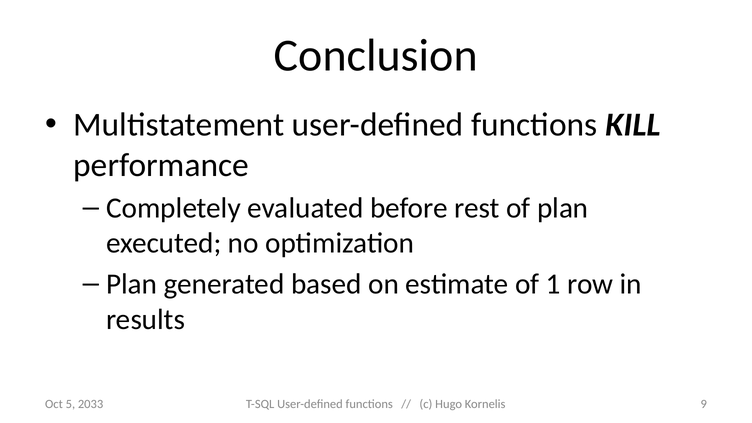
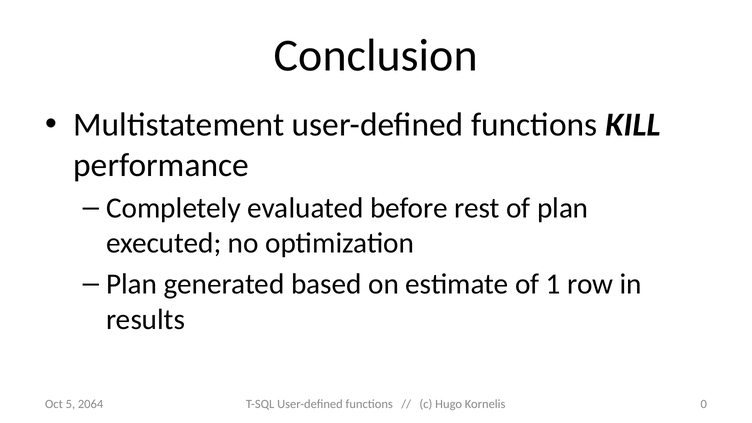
9: 9 -> 0
2033: 2033 -> 2064
